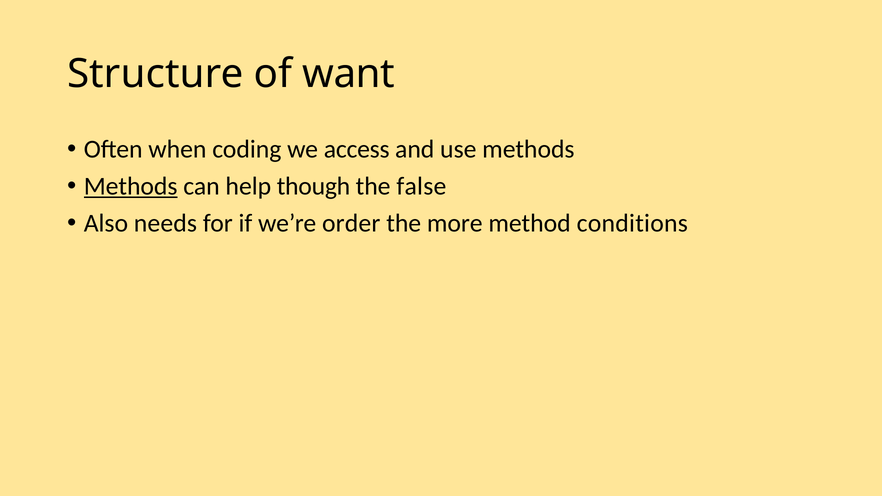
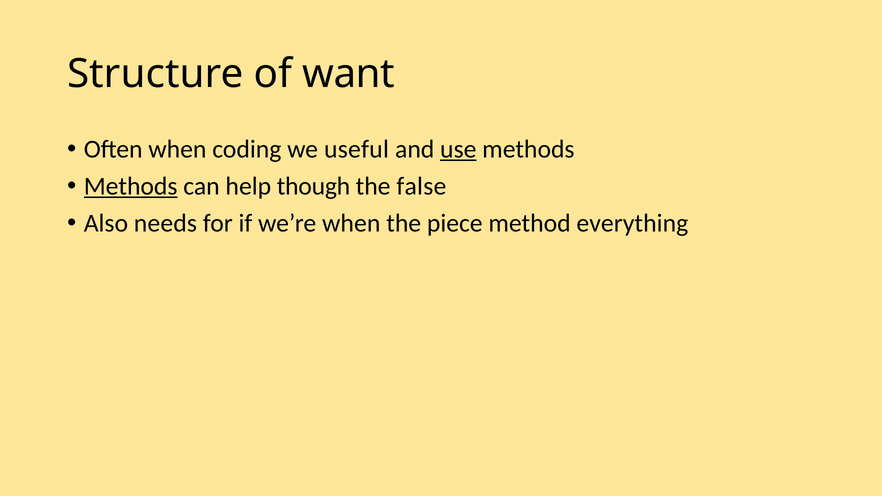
access: access -> useful
use underline: none -> present
we’re order: order -> when
more: more -> piece
conditions: conditions -> everything
